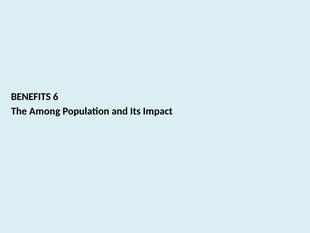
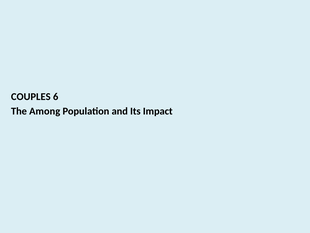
BENEFITS: BENEFITS -> COUPLES
